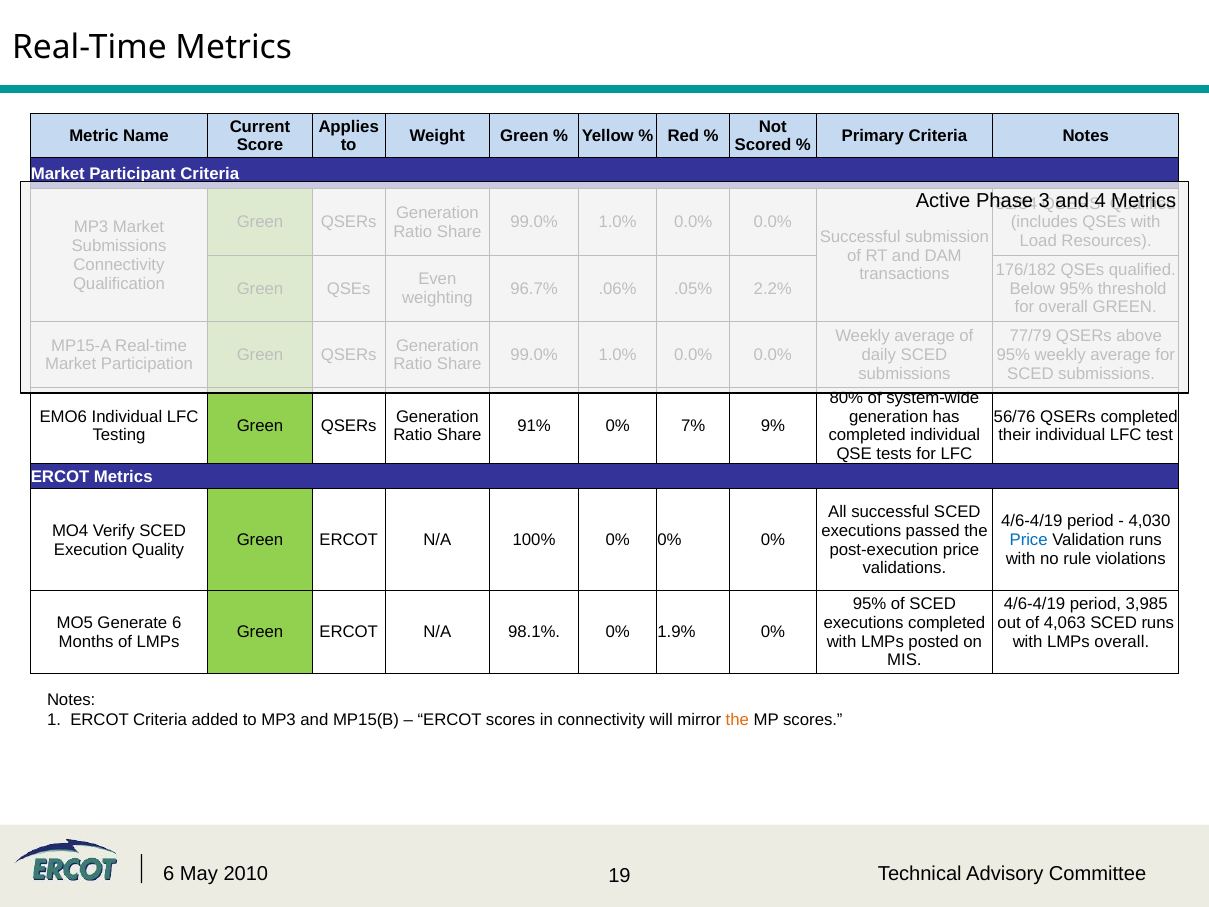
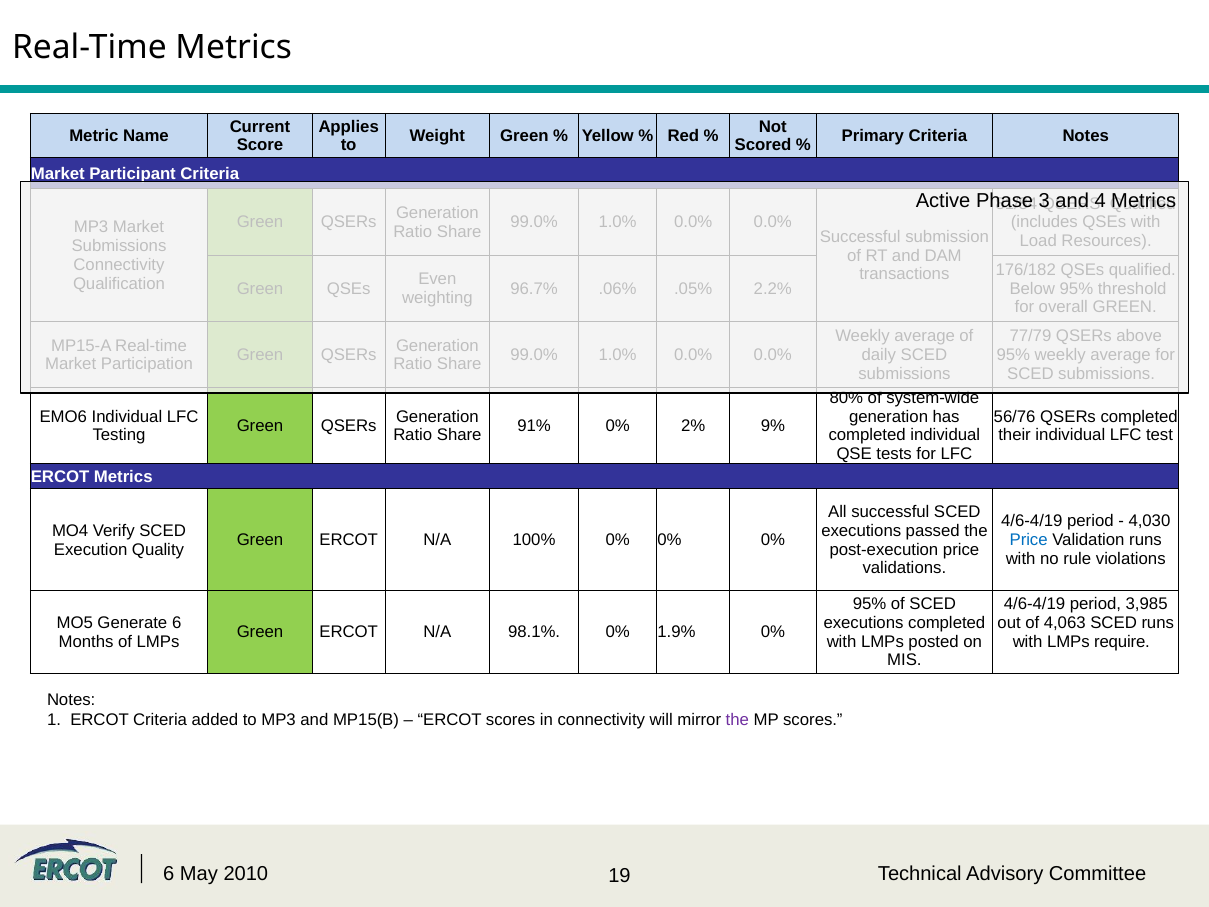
7%: 7% -> 2%
LMPs overall: overall -> require
the at (737, 720) colour: orange -> purple
